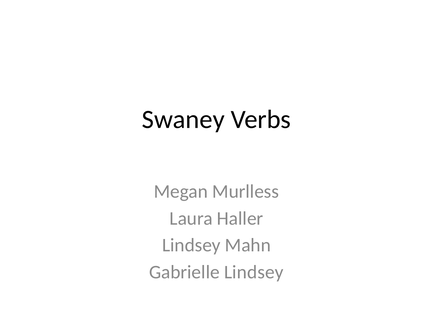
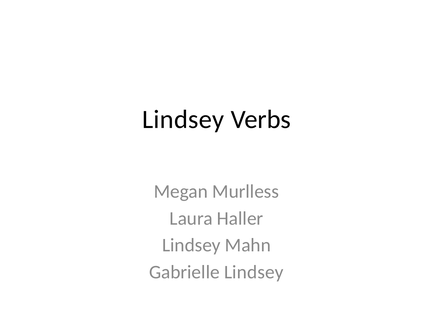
Swaney at (183, 120): Swaney -> Lindsey
